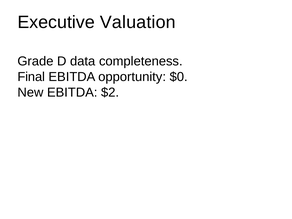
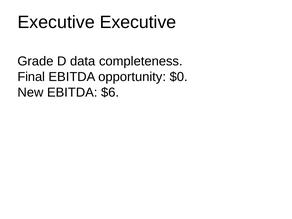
Executive Valuation: Valuation -> Executive
$2: $2 -> $6
